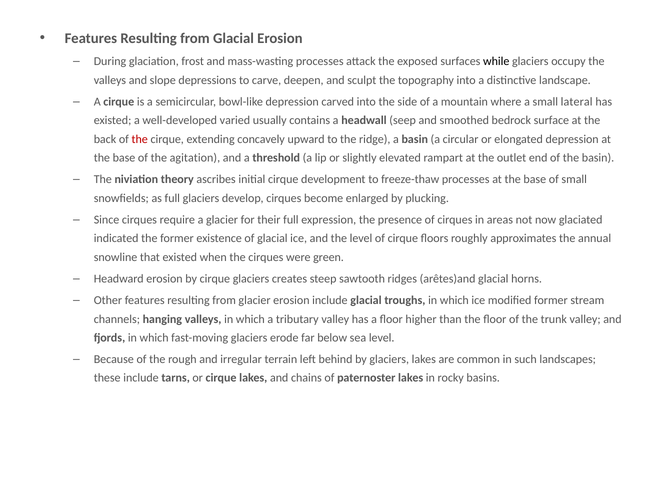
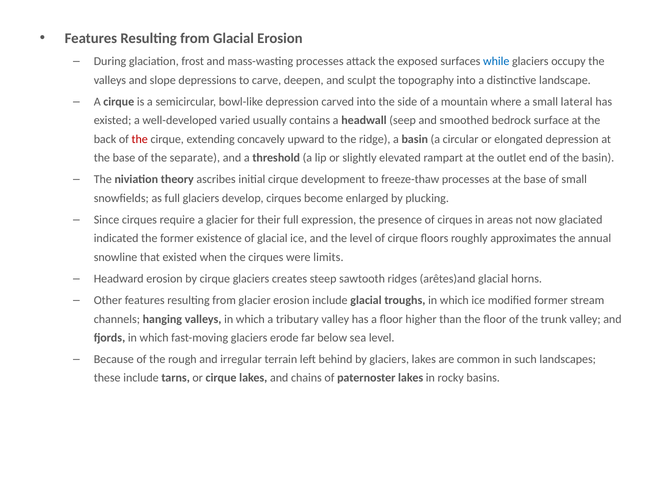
while colour: black -> blue
agitation: agitation -> separate
green: green -> limits
